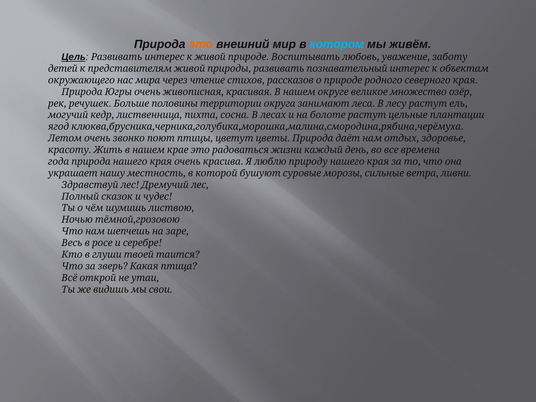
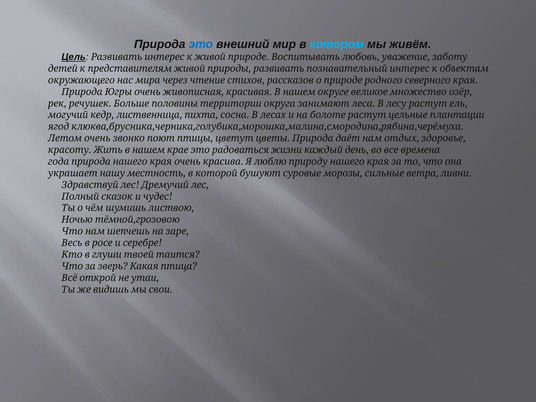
это colour: orange -> blue
